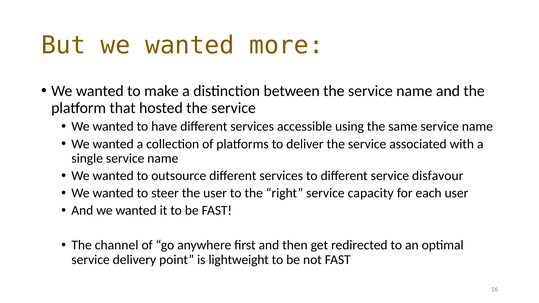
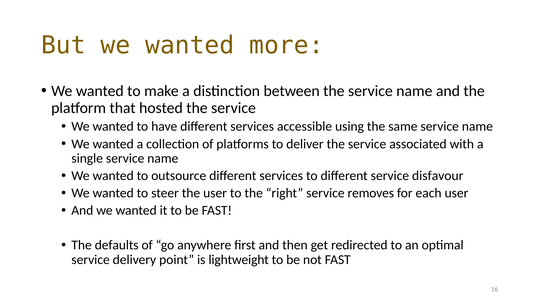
capacity: capacity -> removes
channel: channel -> defaults
